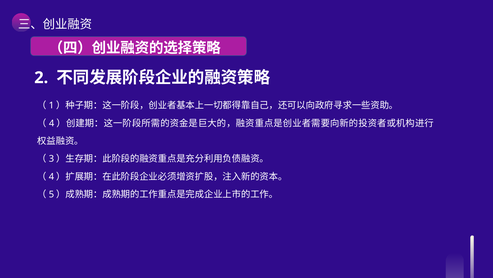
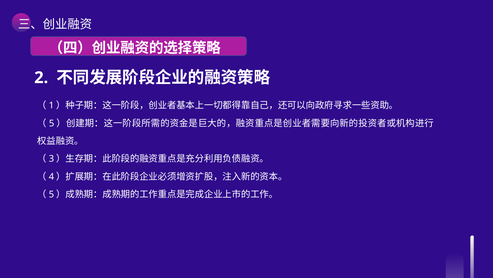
4: 4 -> 5
